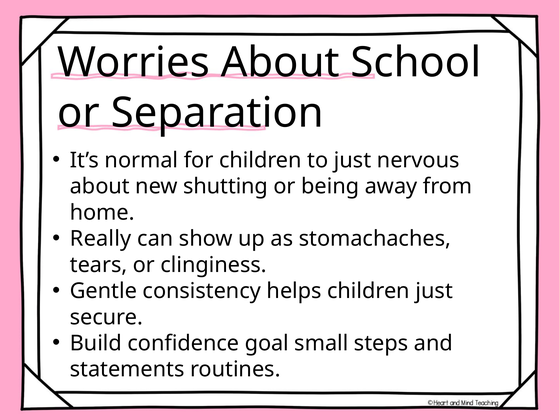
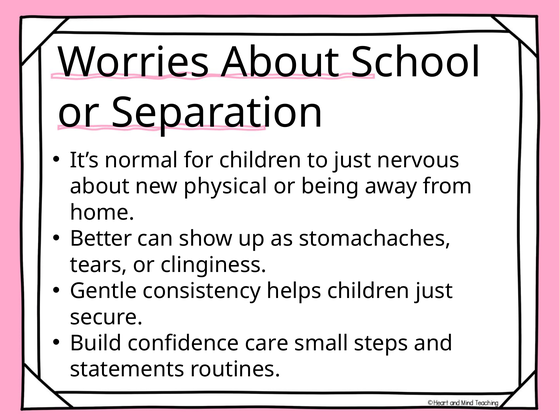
shutting: shutting -> physical
Really: Really -> Better
goal: goal -> care
